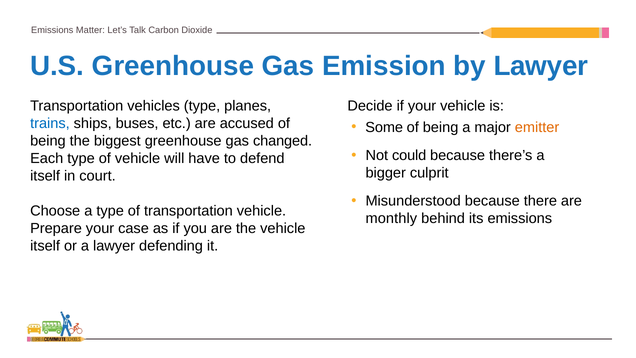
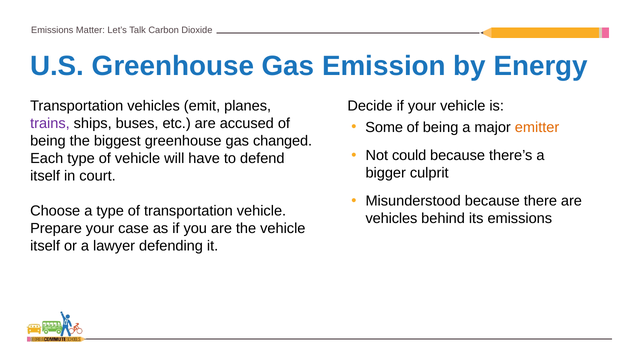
by Lawyer: Lawyer -> Energy
vehicles type: type -> emit
trains colour: blue -> purple
monthly at (391, 218): monthly -> vehicles
